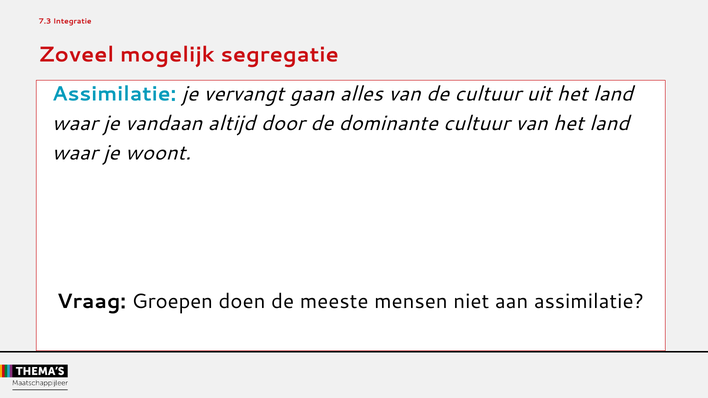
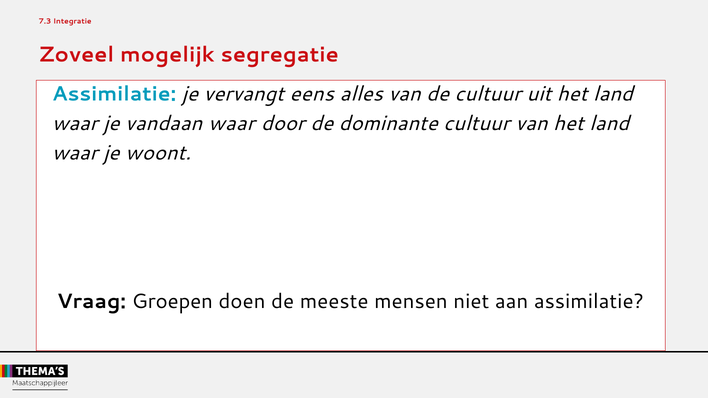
gaan: gaan -> eens
vandaan altijd: altijd -> waar
